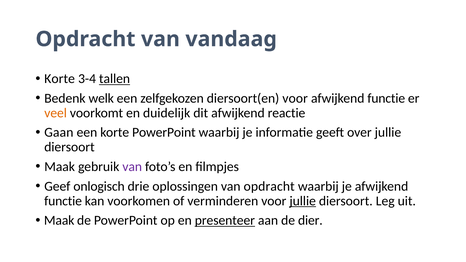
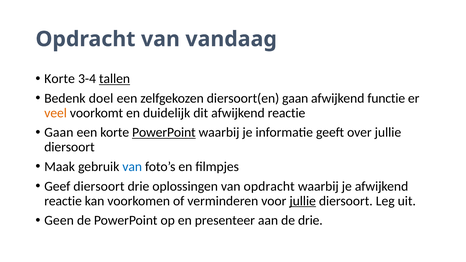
welk: welk -> doel
diersoort(en voor: voor -> gaan
PowerPoint at (164, 133) underline: none -> present
van at (132, 167) colour: purple -> blue
Geef onlogisch: onlogisch -> diersoort
functie at (63, 201): functie -> reactie
Maak at (59, 221): Maak -> Geen
presenteer underline: present -> none
de dier: dier -> drie
